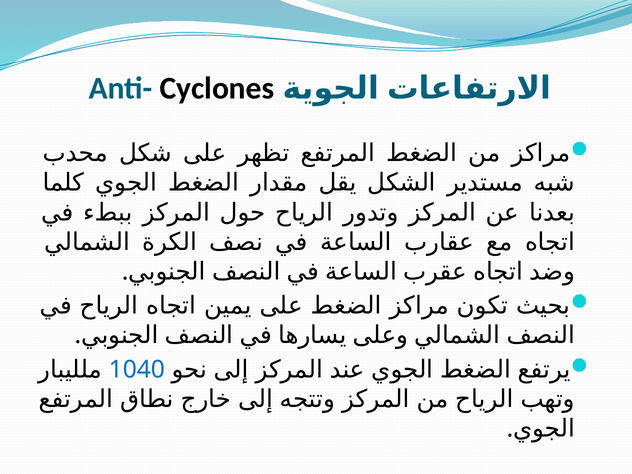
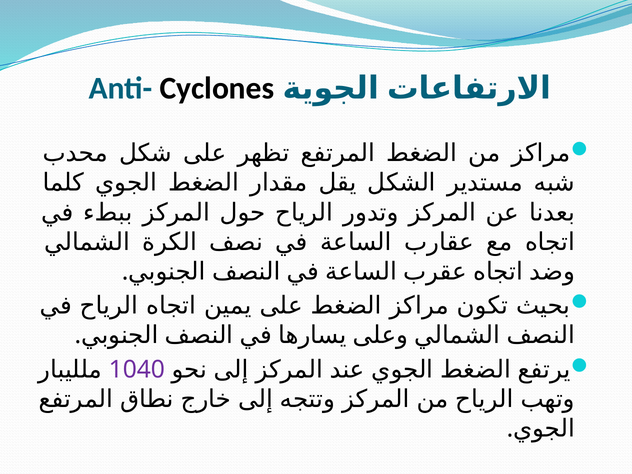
1040 colour: blue -> purple
